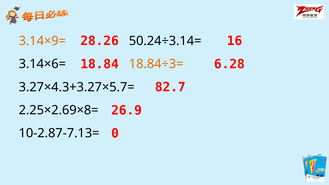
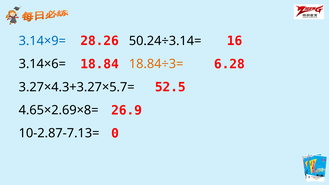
3.14×9= colour: orange -> blue
82.7: 82.7 -> 52.5
2.25×2.69×8=: 2.25×2.69×8= -> 4.65×2.69×8=
